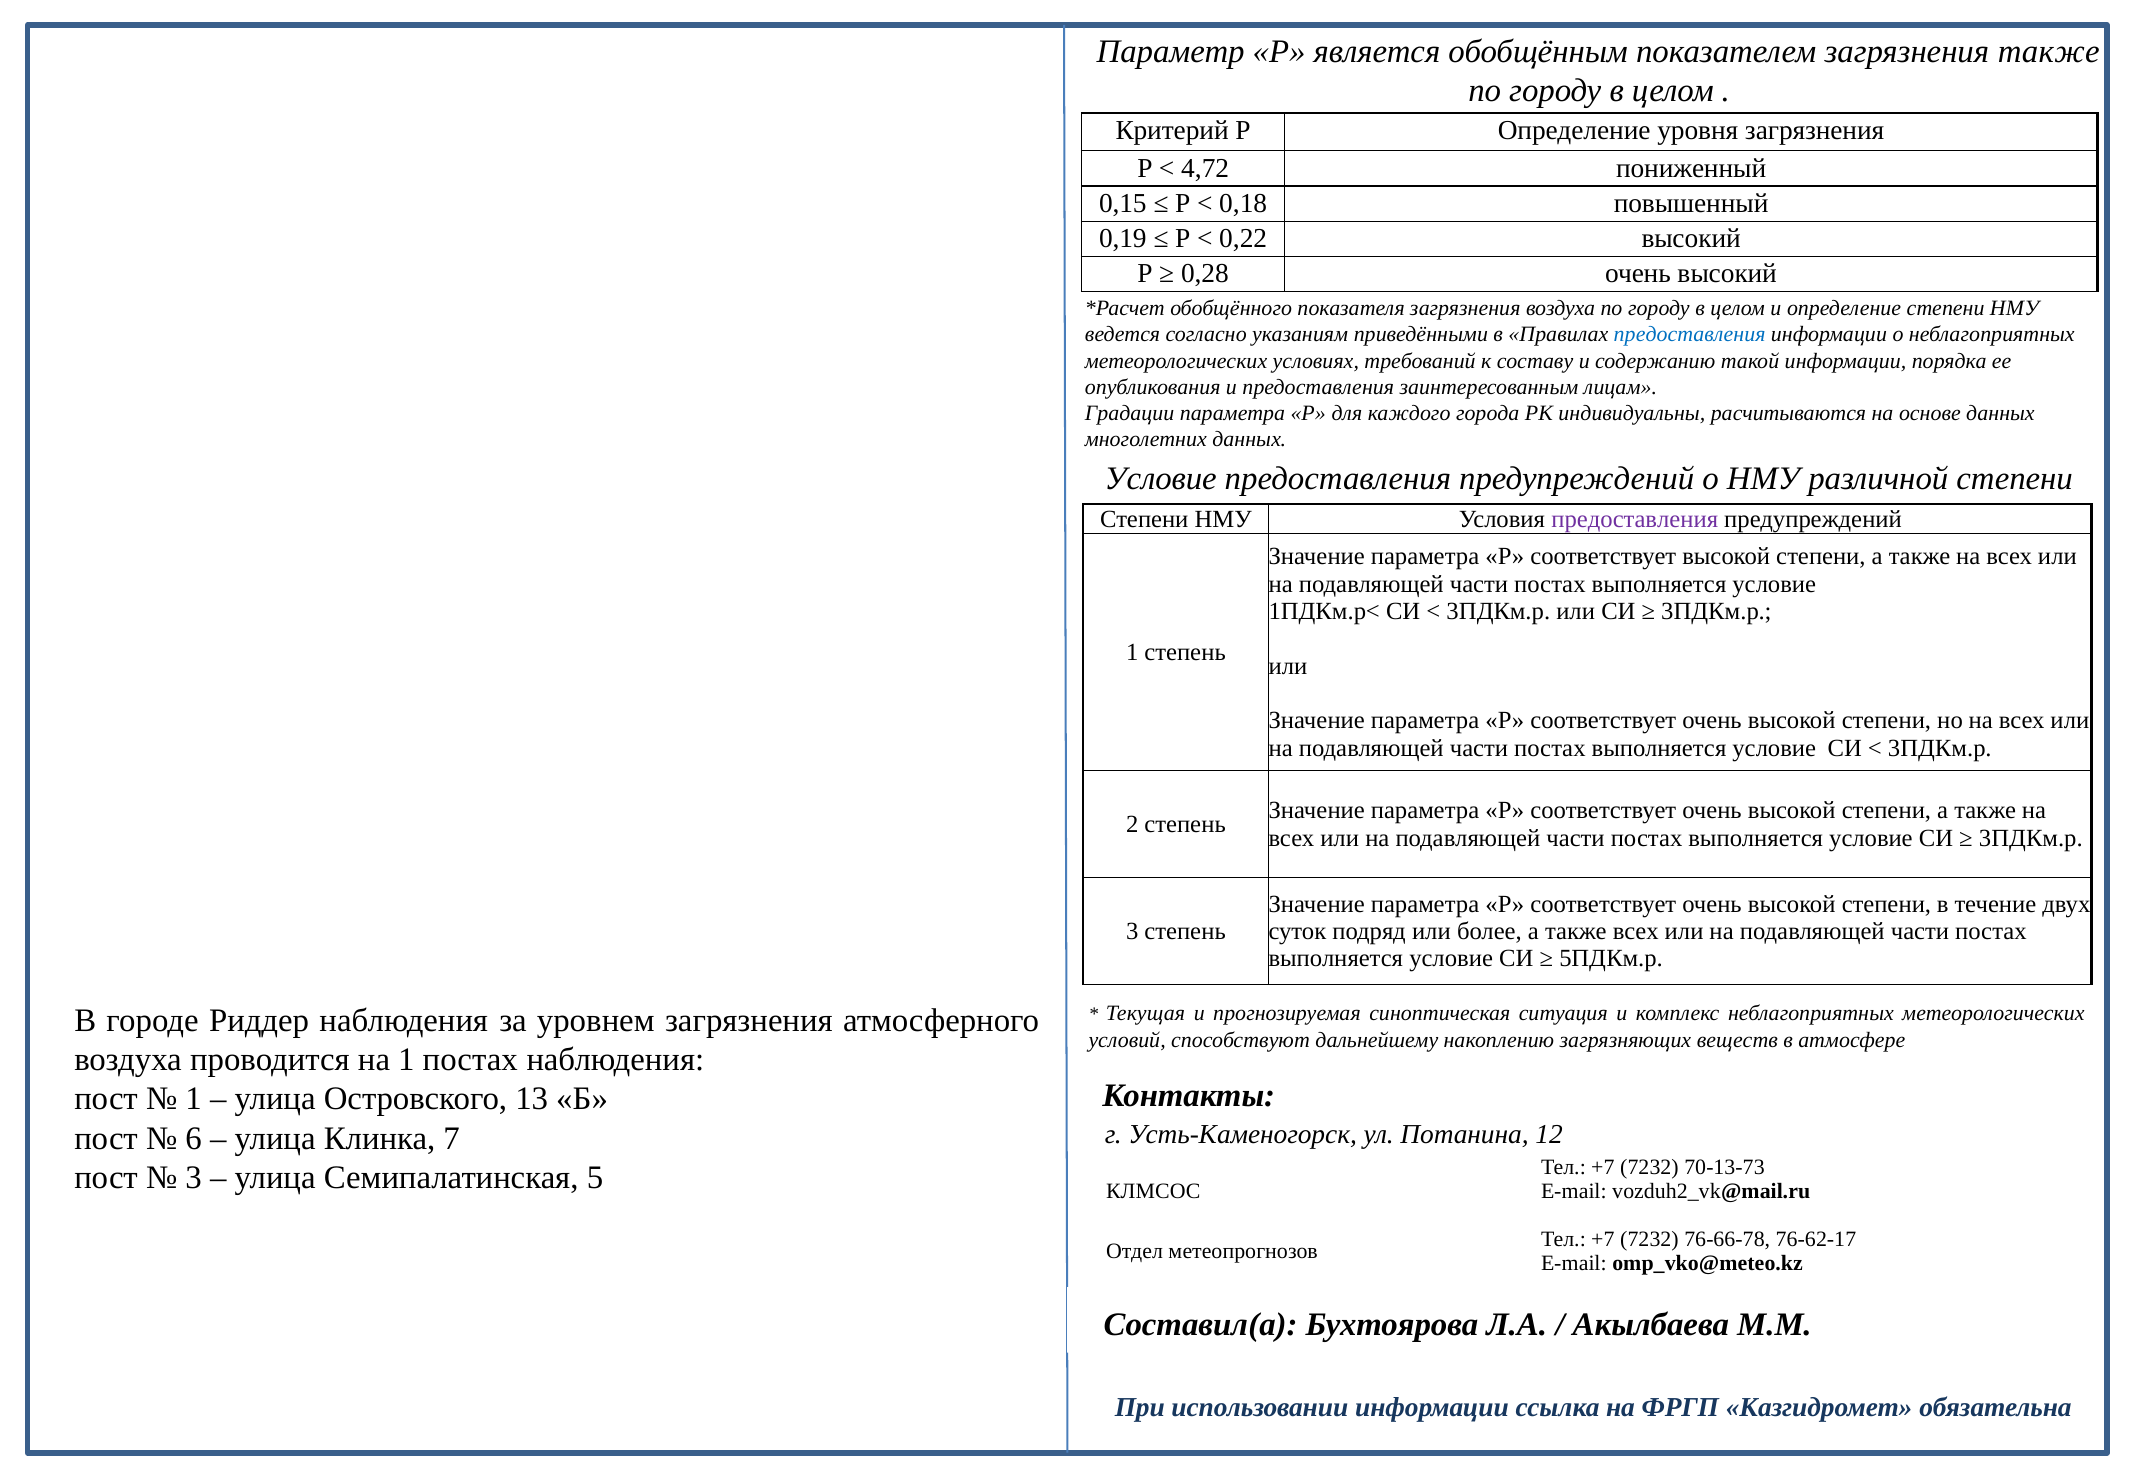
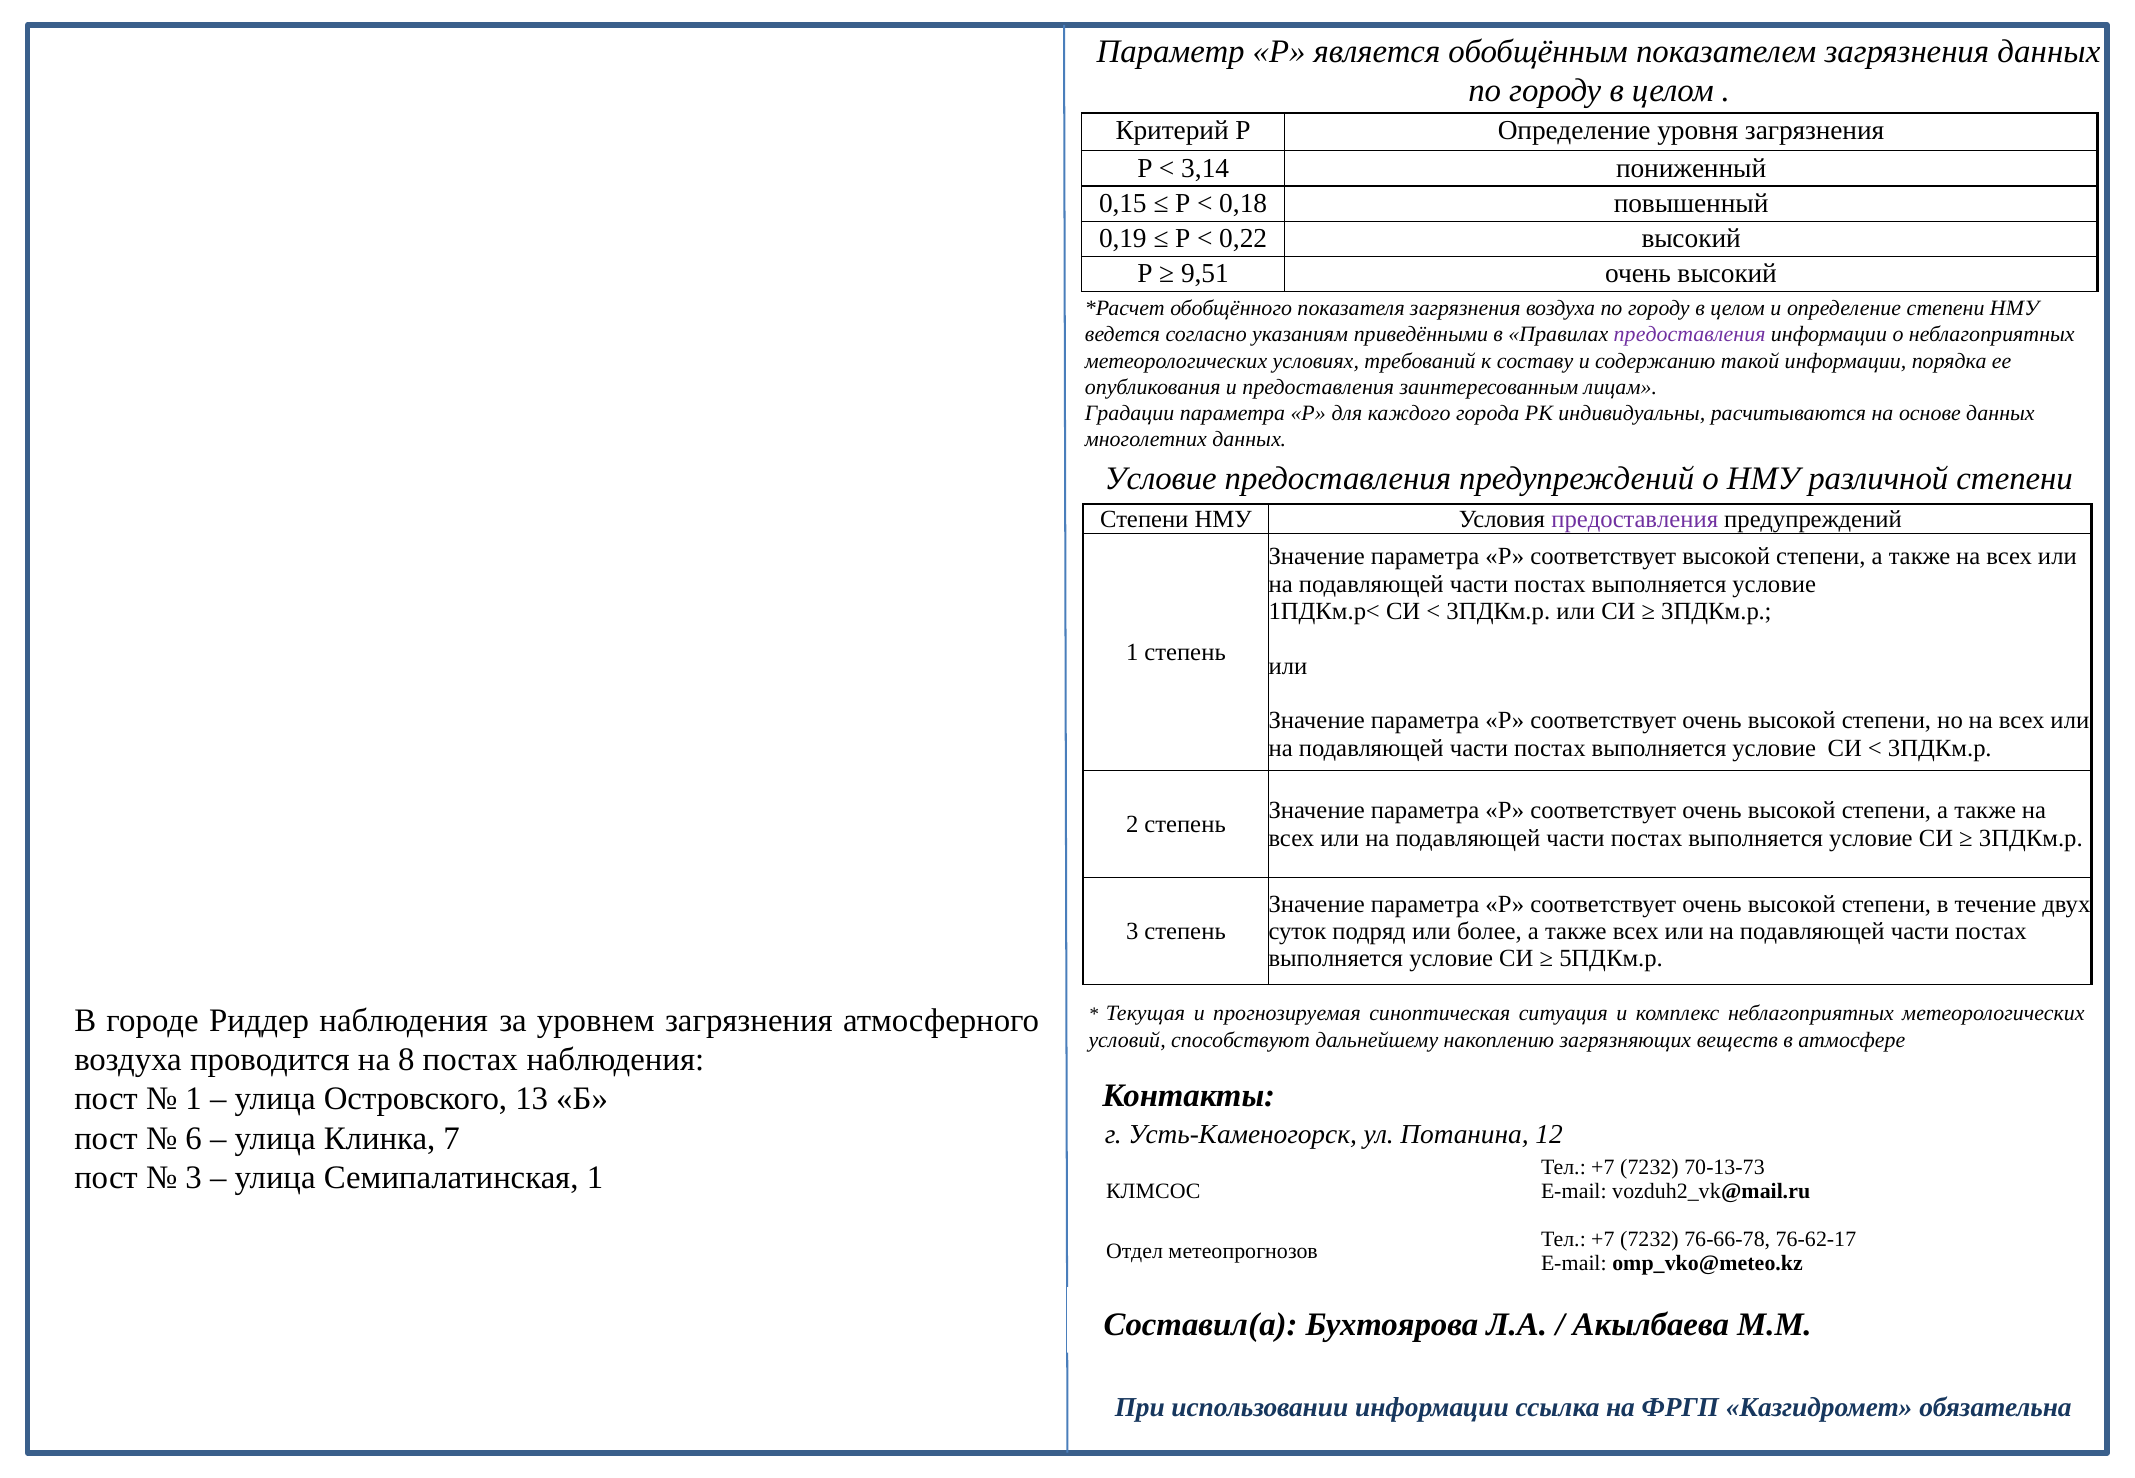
загрязнения также: также -> данных
4,72: 4,72 -> 3,14
0,28: 0,28 -> 9,51
предоставления at (1690, 335) colour: blue -> purple
на 1: 1 -> 8
Семипалатинская 5: 5 -> 1
